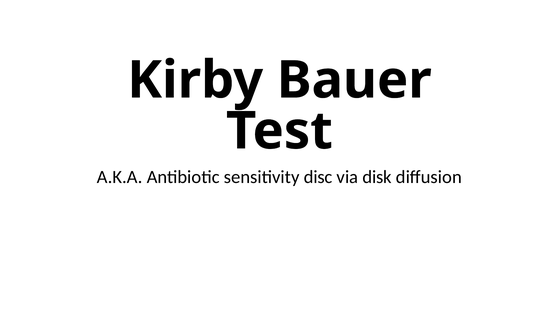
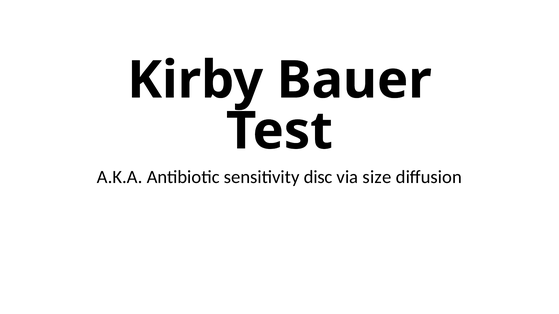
disk: disk -> size
